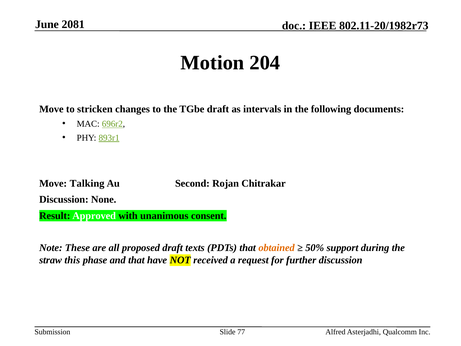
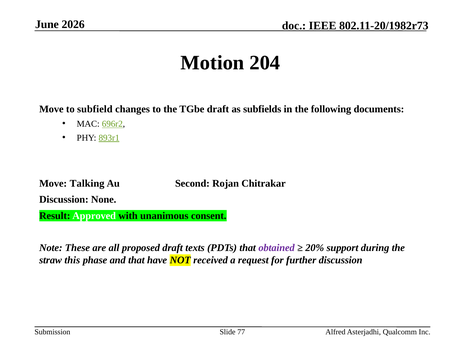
2081: 2081 -> 2026
stricken: stricken -> subfield
intervals: intervals -> subfields
obtained colour: orange -> purple
50%: 50% -> 20%
